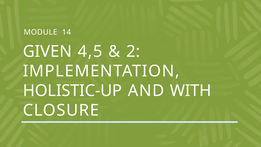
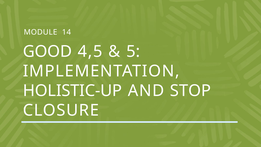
GIVEN: GIVEN -> GOOD
2: 2 -> 5
WITH: WITH -> STOP
